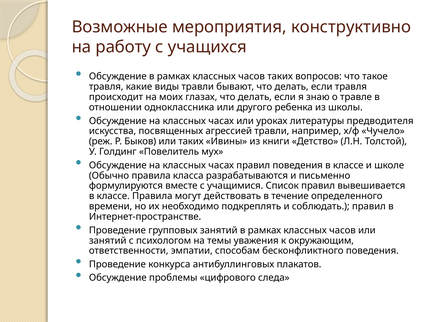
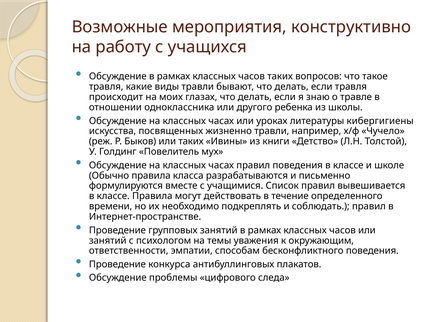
предводителя: предводителя -> кибергигиены
агрессией: агрессией -> жизненно
